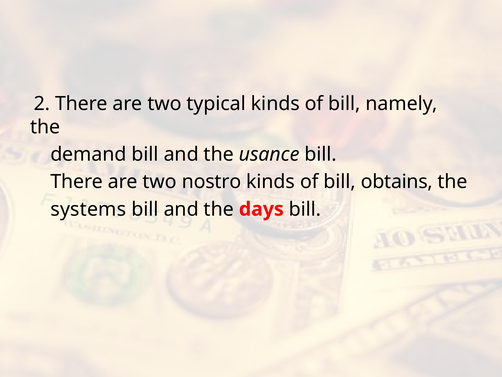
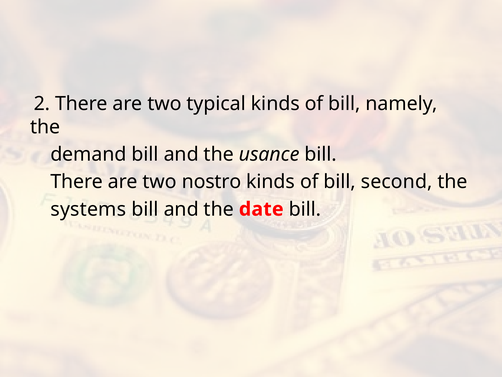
obtains: obtains -> second
days: days -> date
